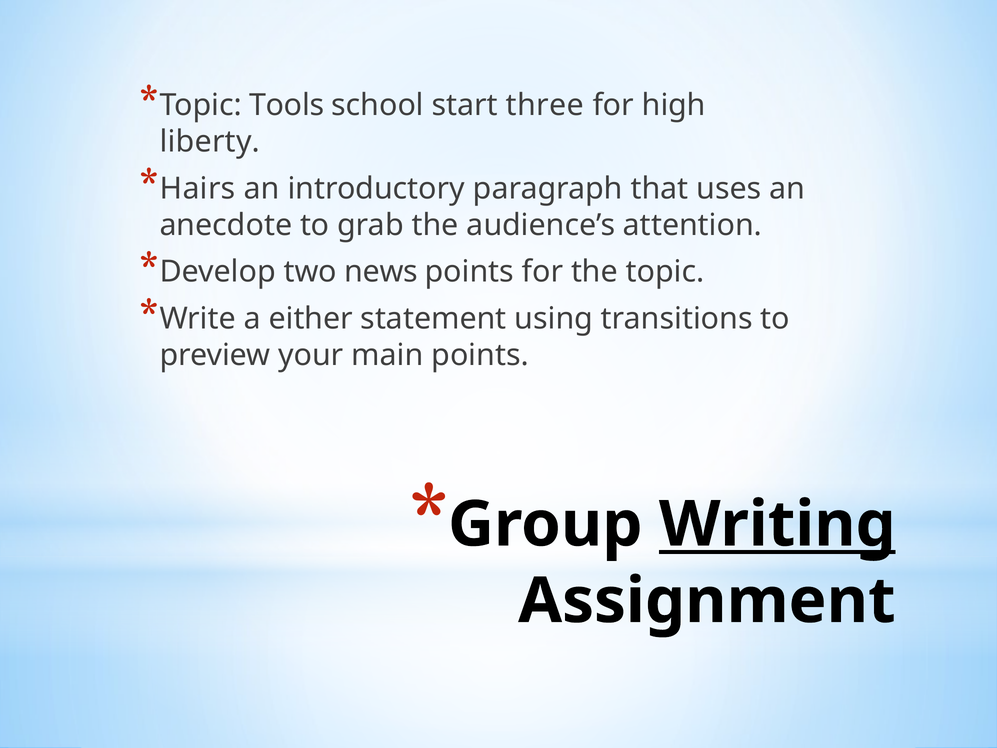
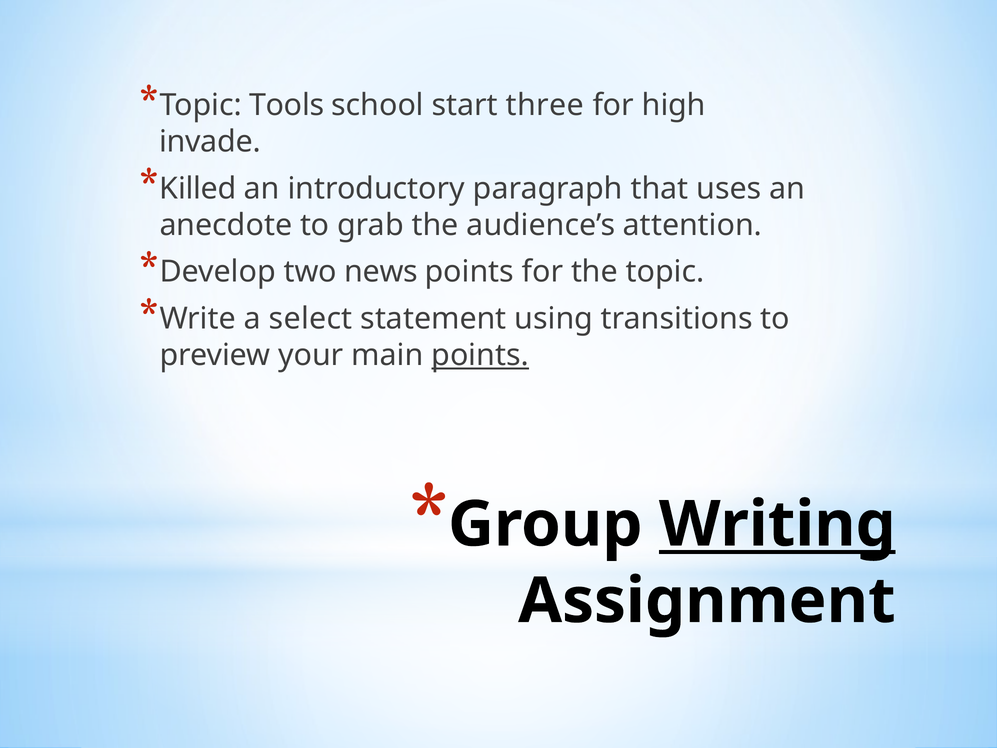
liberty: liberty -> invade
Hairs: Hairs -> Killed
either: either -> select
points at (480, 355) underline: none -> present
